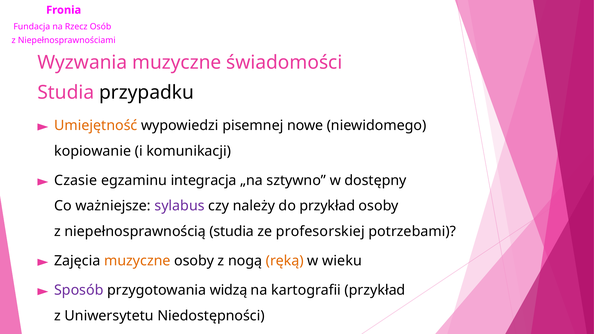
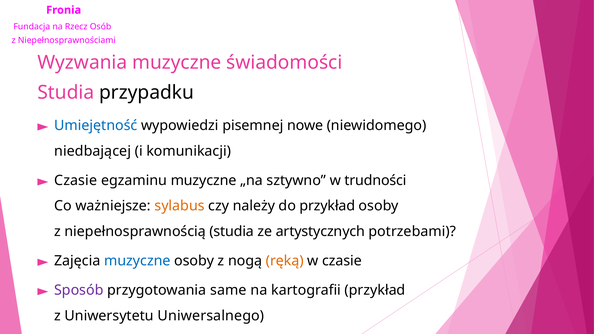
Umiejętność colour: orange -> blue
kopiowanie: kopiowanie -> niedbającej
egzaminu integracja: integracja -> muzyczne
dostępny: dostępny -> trudności
sylabus colour: purple -> orange
profesorskiej: profesorskiej -> artystycznych
muzyczne at (137, 261) colour: orange -> blue
w wieku: wieku -> czasie
widzą: widzą -> same
Niedostępności: Niedostępności -> Uniwersalnego
